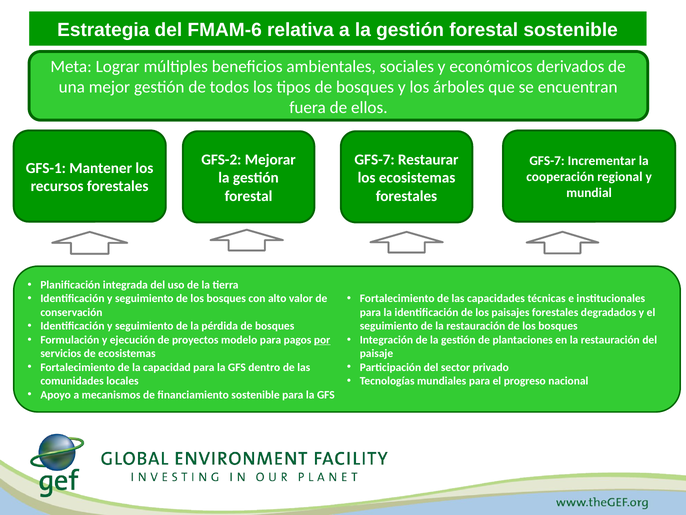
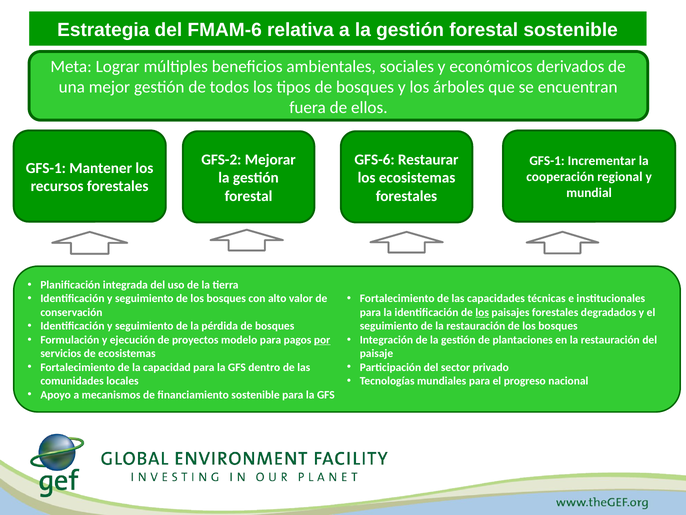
GFS-7 at (375, 159): GFS-7 -> GFS-6
GFS-7 at (547, 161): GFS-7 -> GFS-1
los at (482, 312) underline: none -> present
